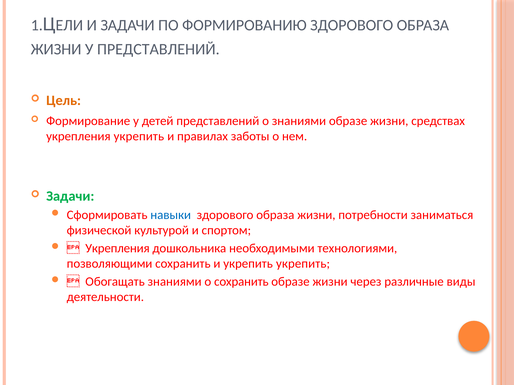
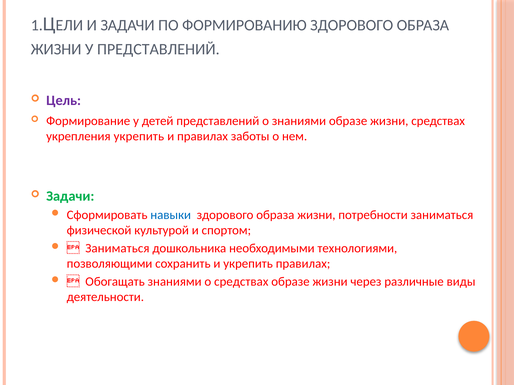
Цель colour: orange -> purple
Укрепления at (117, 249): Укрепления -> Заниматься
укрепить укрепить: укрепить -> правилах
о сохранить: сохранить -> средствах
